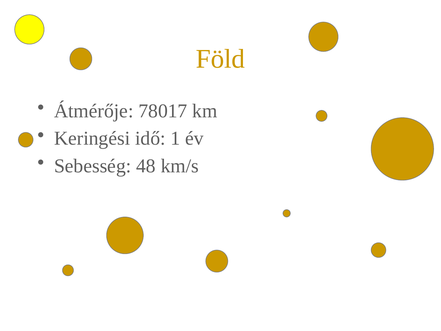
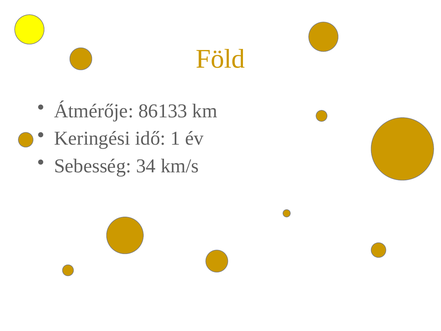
78017: 78017 -> 86133
48: 48 -> 34
